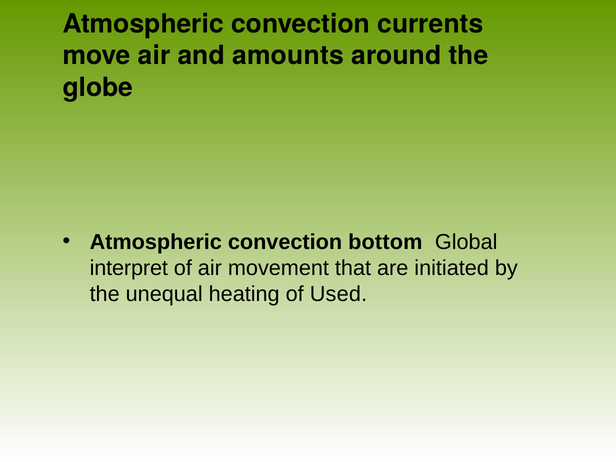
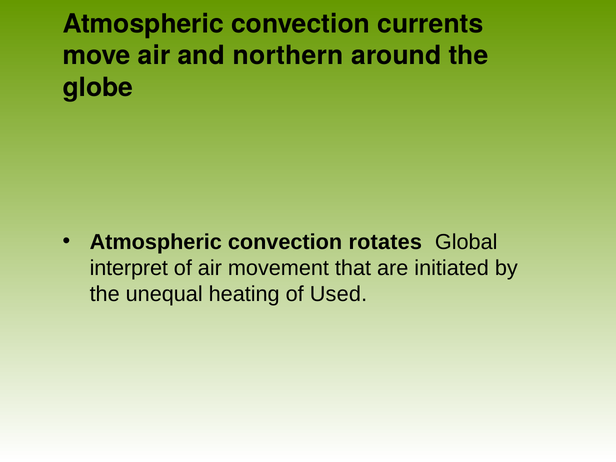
amounts: amounts -> northern
bottom: bottom -> rotates
